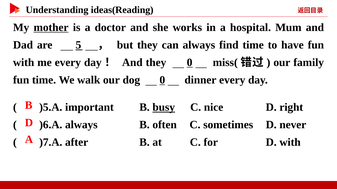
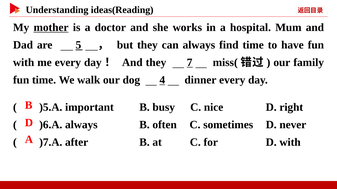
they 0: 0 -> 7
dog 0: 0 -> 4
busy underline: present -> none
